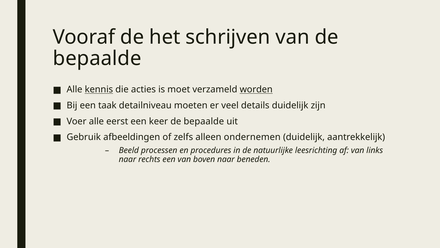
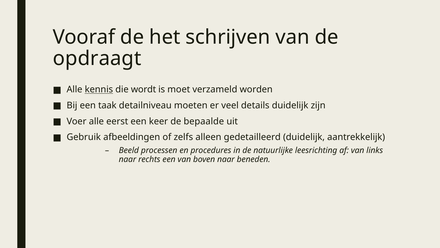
bepaalde at (97, 59): bepaalde -> opdraagt
acties: acties -> wordt
worden underline: present -> none
ondernemen: ondernemen -> gedetailleerd
